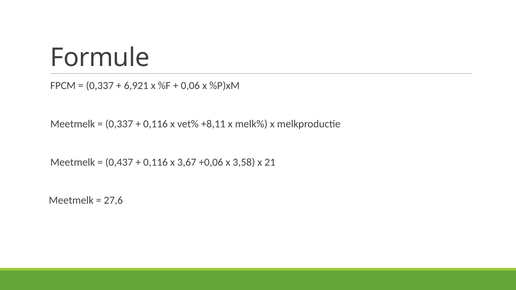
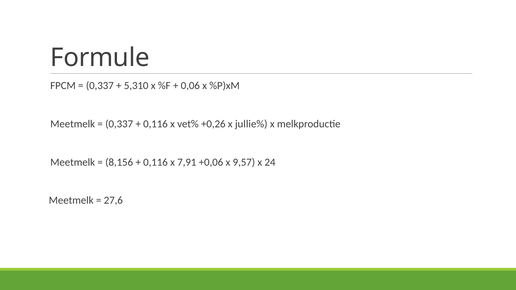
6,921: 6,921 -> 5,310
+8,11: +8,11 -> +0,26
melk%: melk% -> jullie%
0,437: 0,437 -> 8,156
3,67: 3,67 -> 7,91
3,58: 3,58 -> 9,57
21: 21 -> 24
